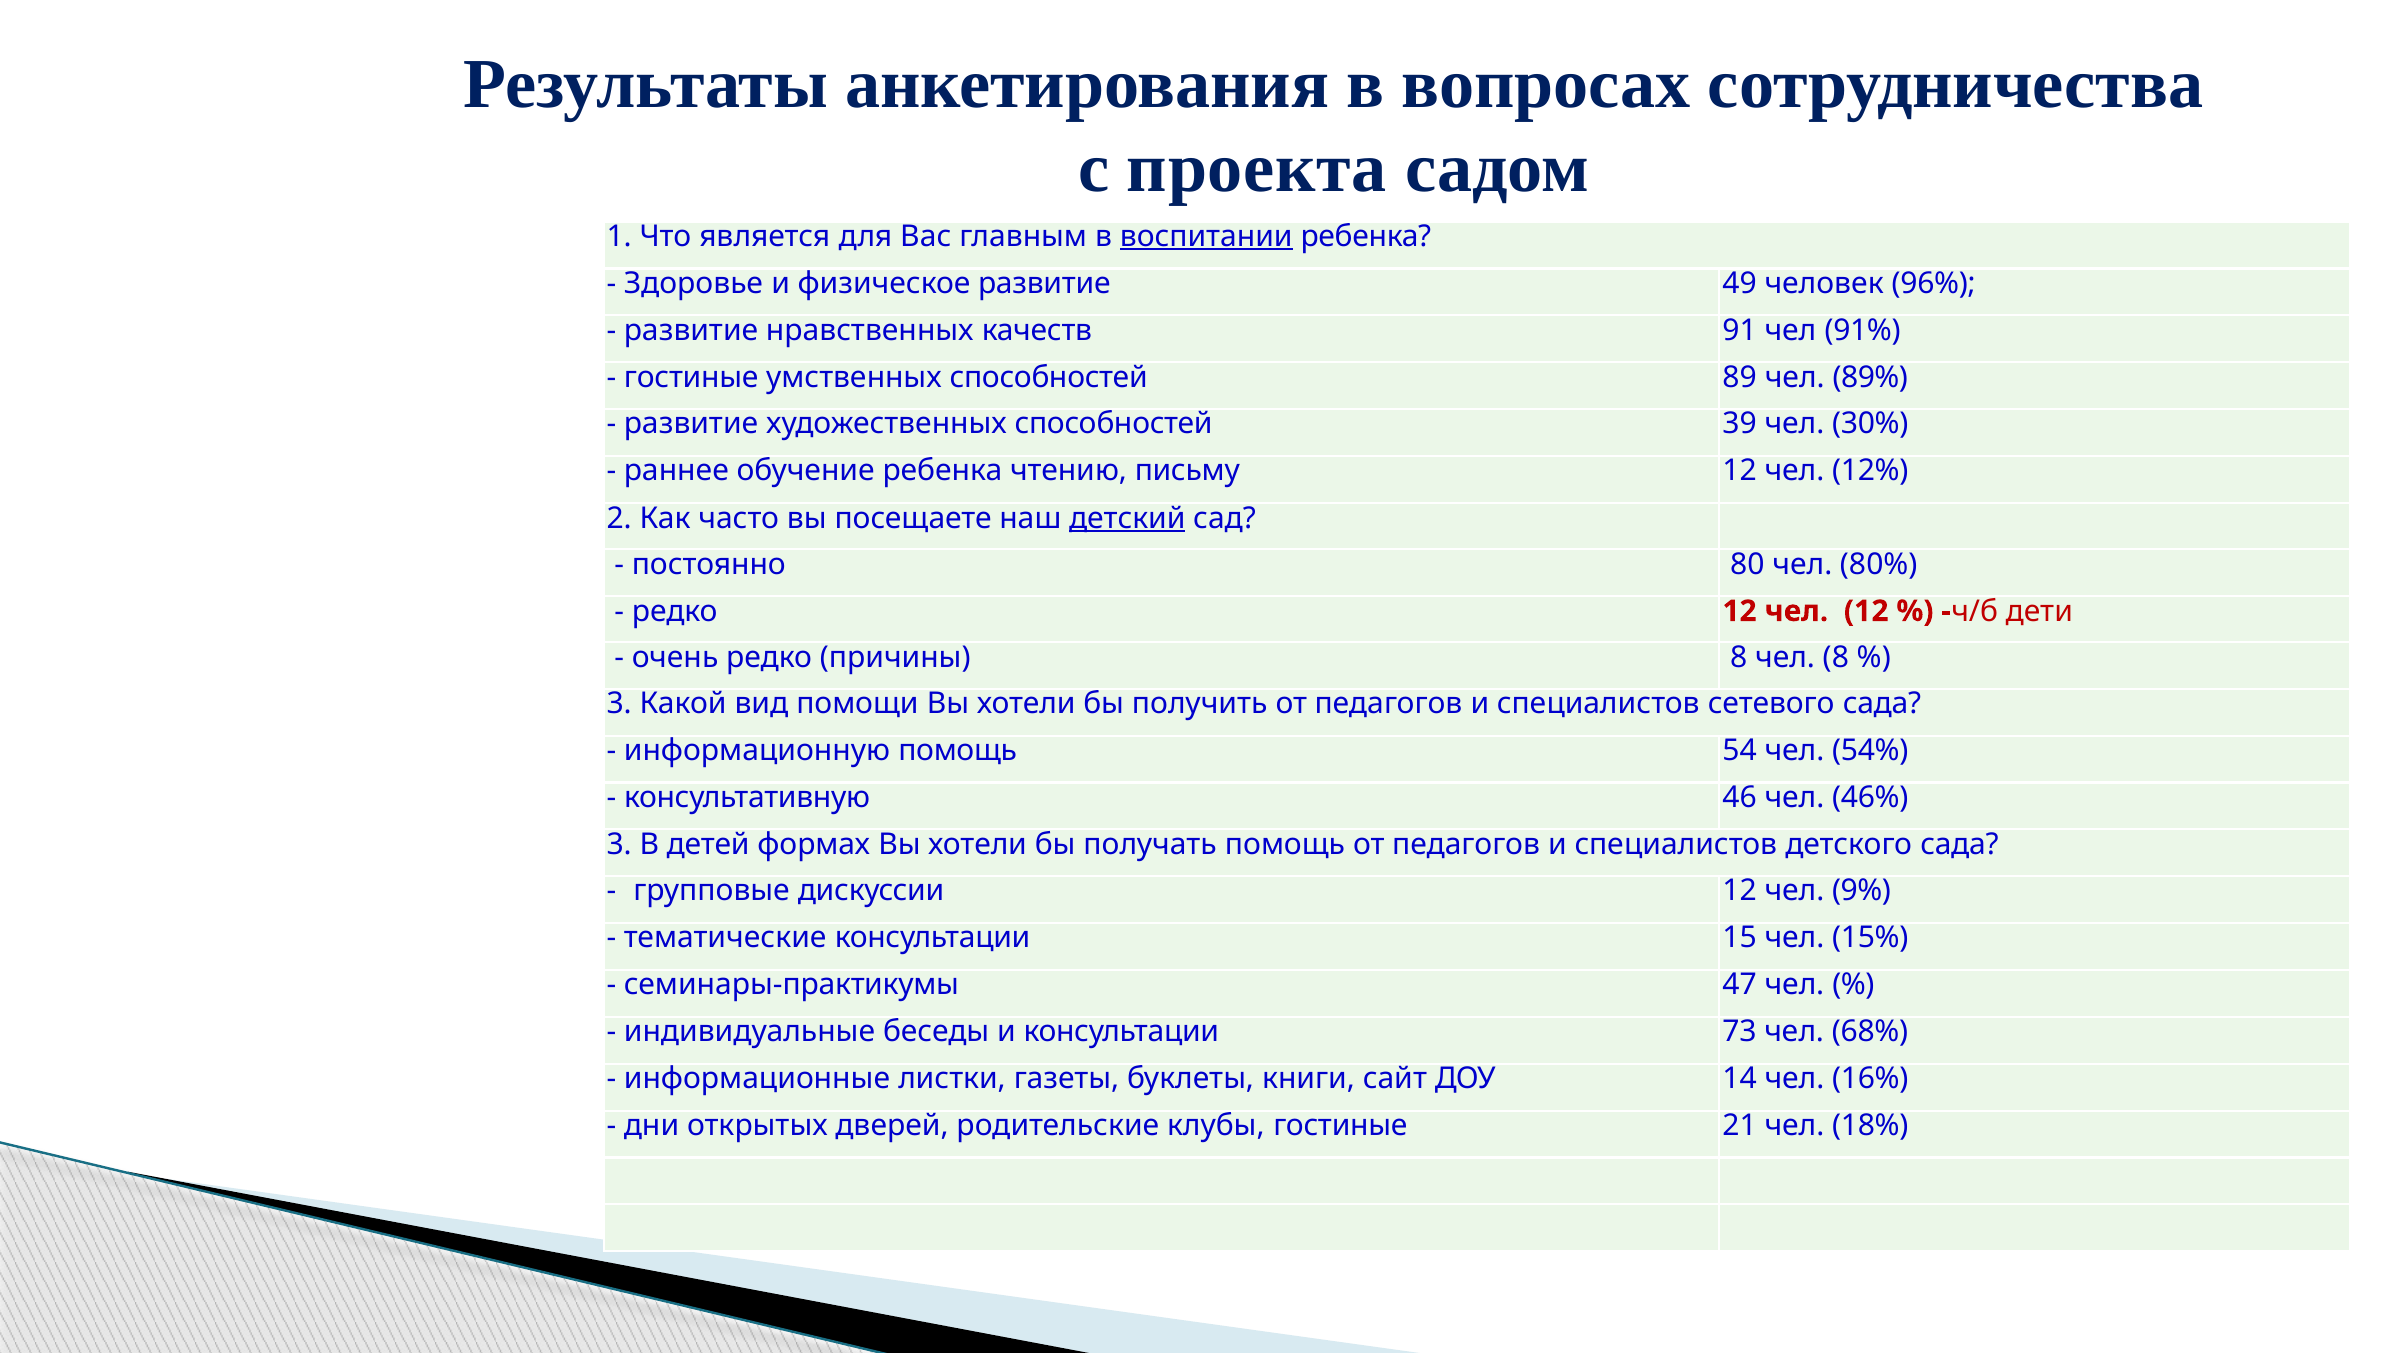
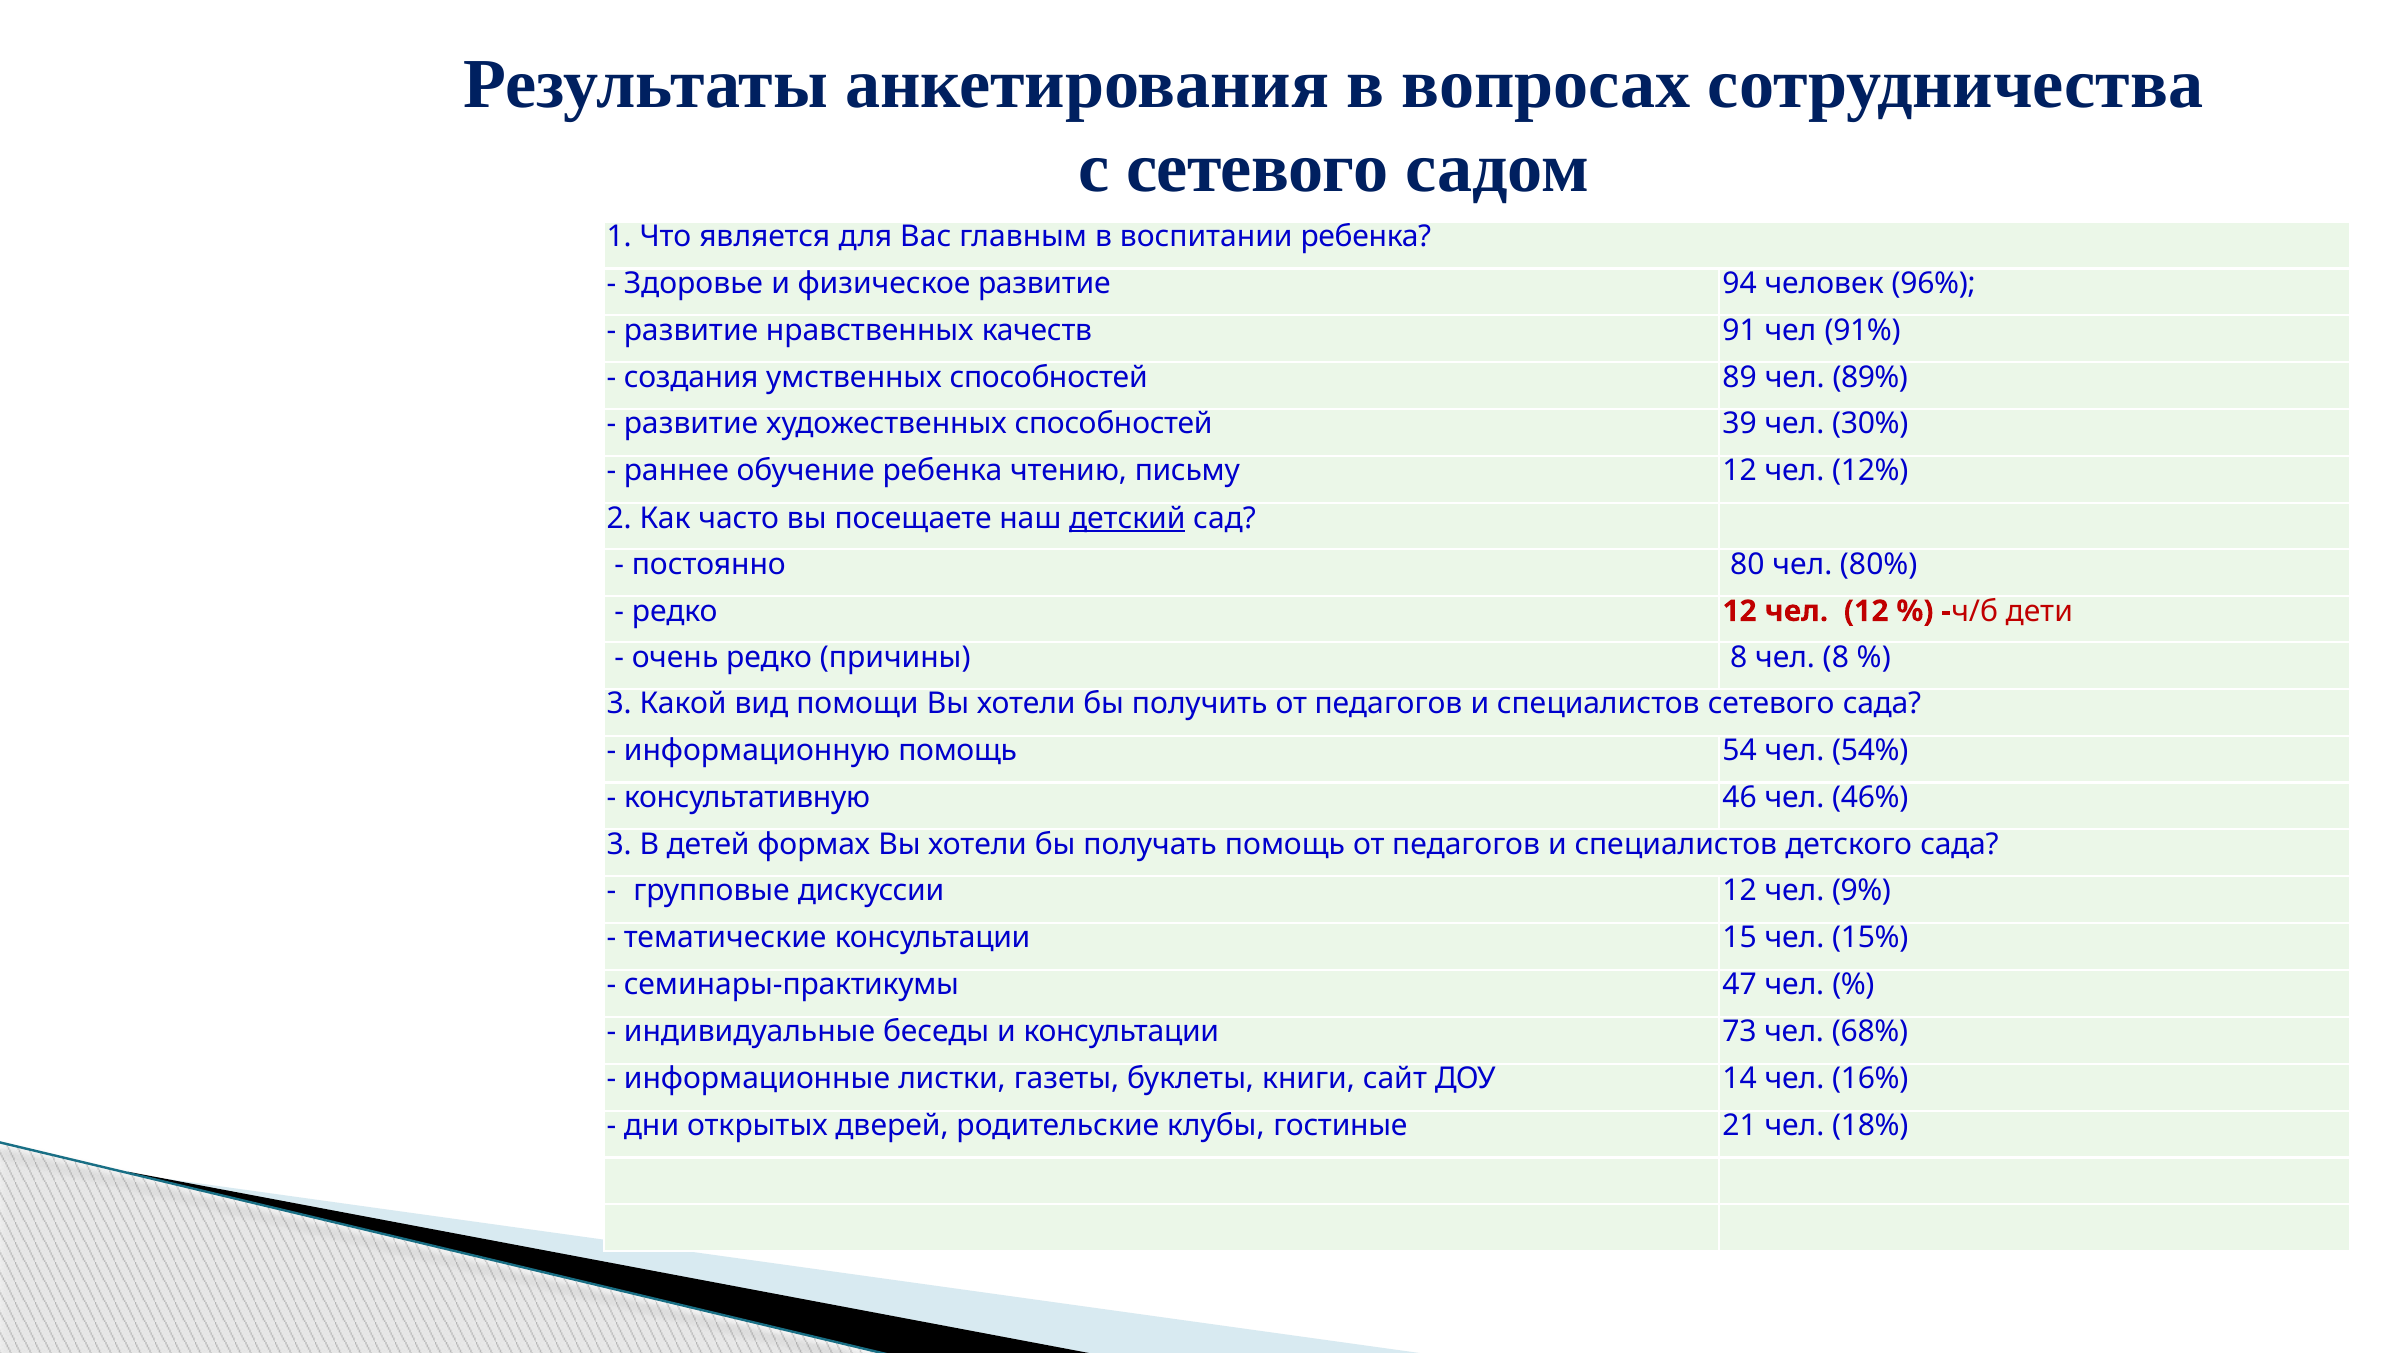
с проекта: проекта -> сетевого
воспитании underline: present -> none
49: 49 -> 94
гостиные at (691, 377): гостиные -> создания
